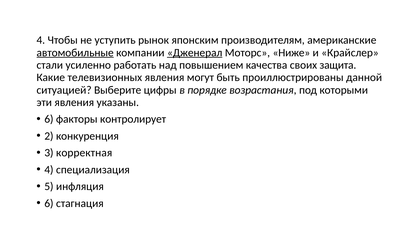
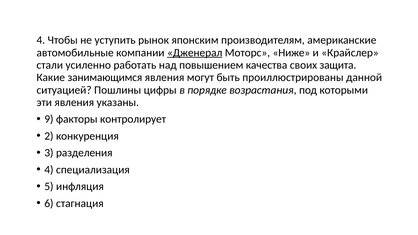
автомобильные underline: present -> none
телевизионных: телевизионных -> занимающимся
Выберите: Выберите -> Пошлины
6 at (49, 119): 6 -> 9
корректная: корректная -> разделения
